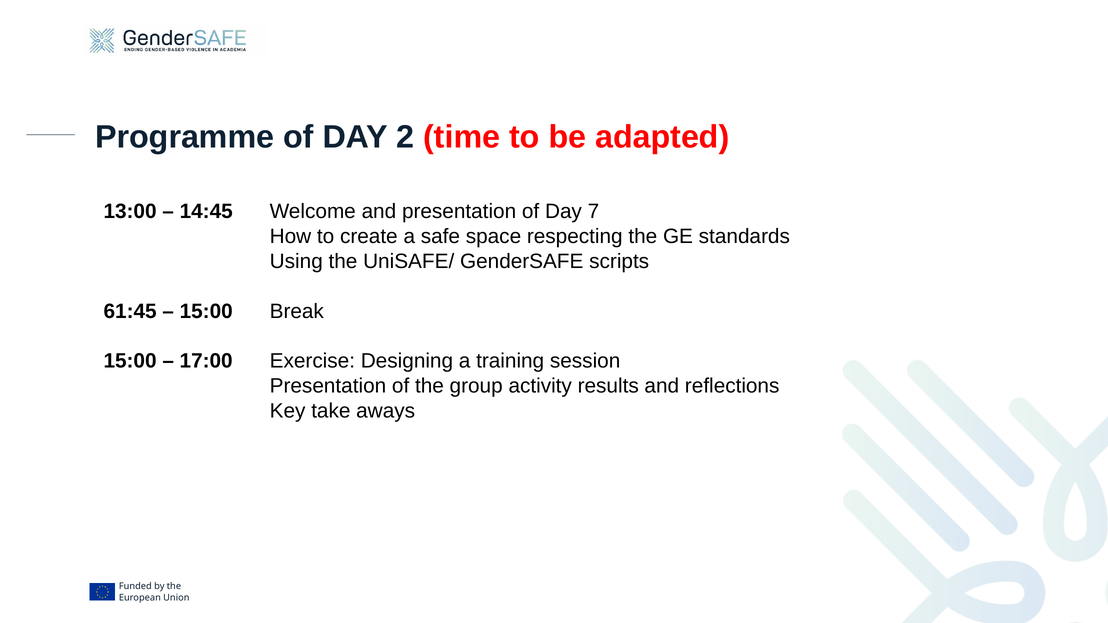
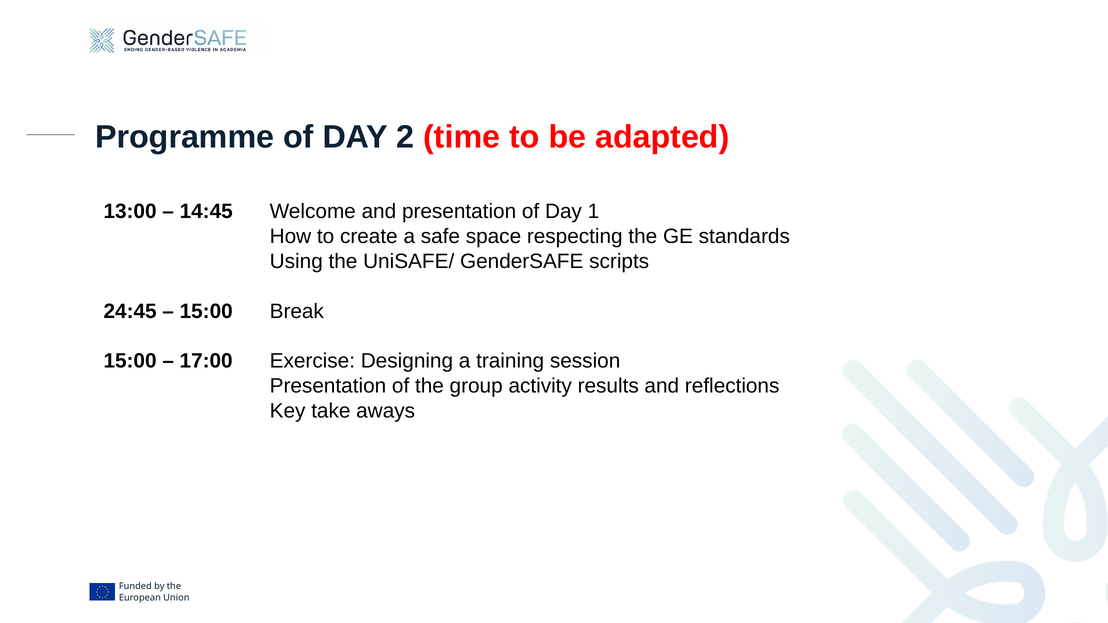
7: 7 -> 1
61:45: 61:45 -> 24:45
